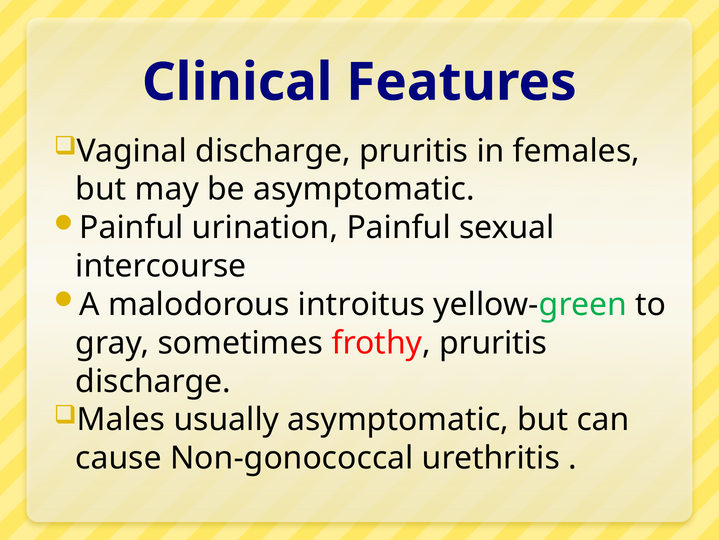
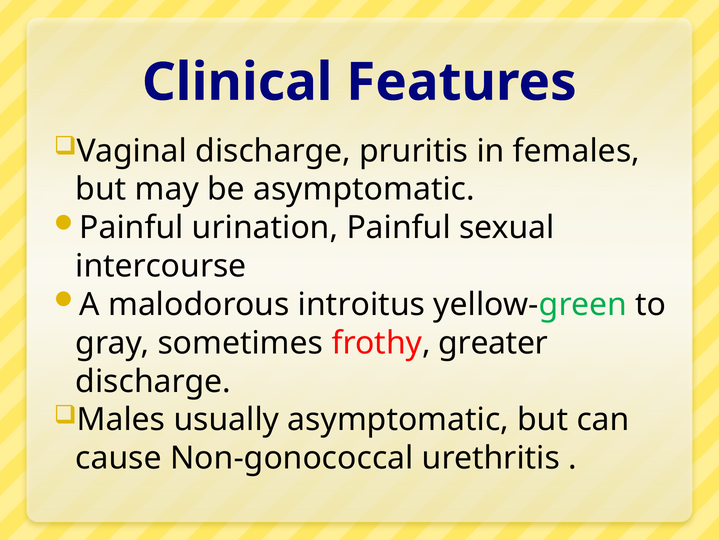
frothy pruritis: pruritis -> greater
